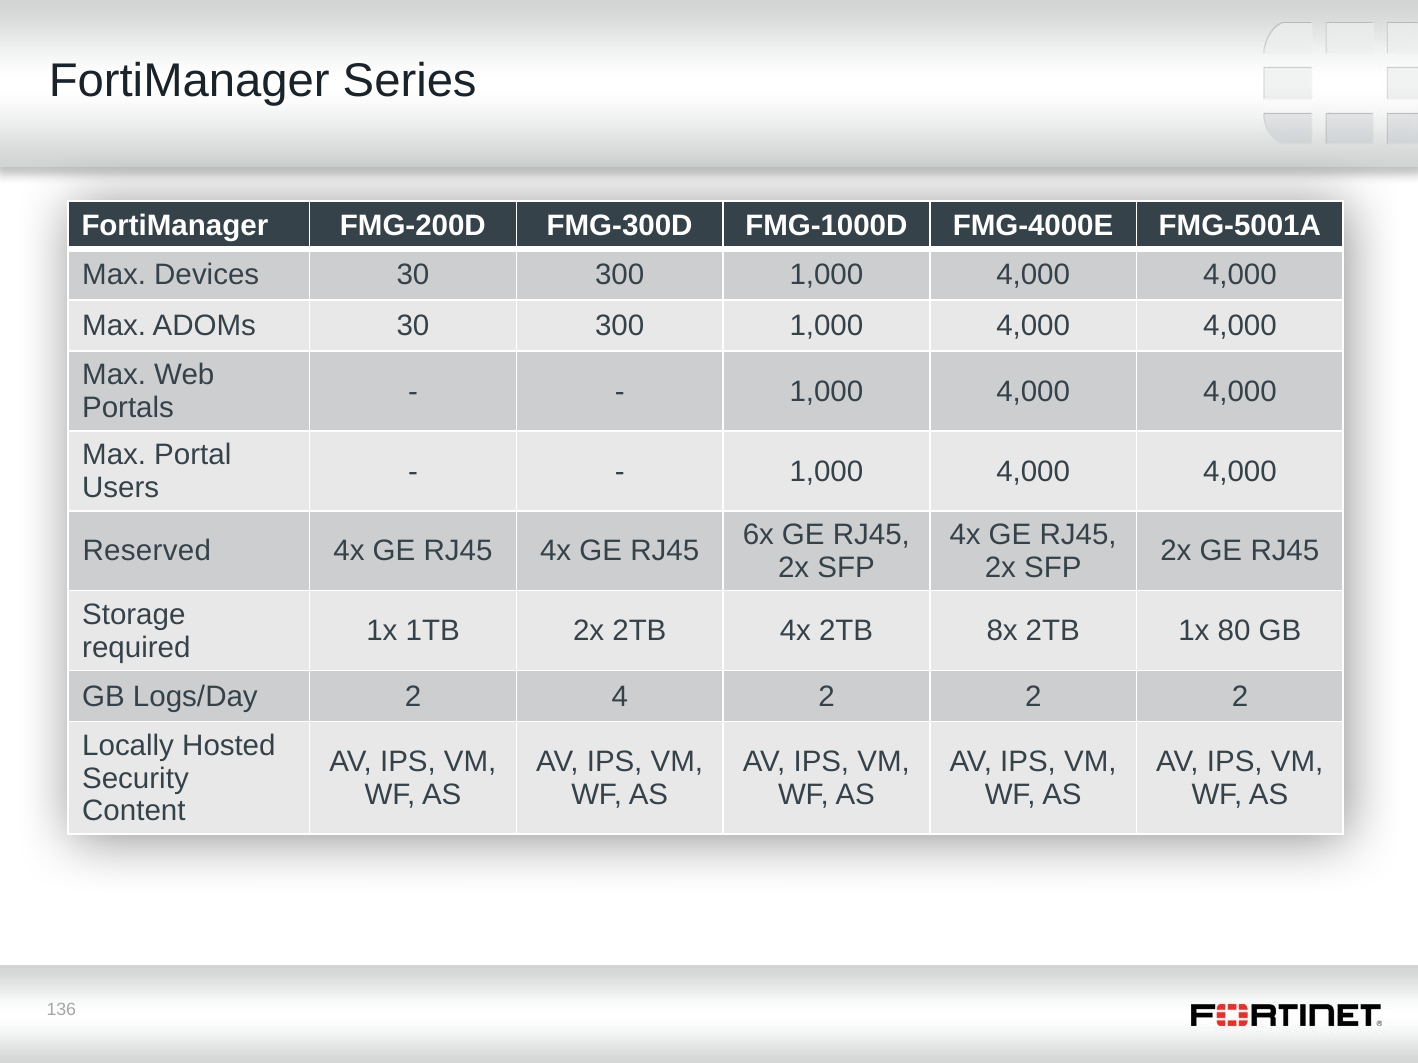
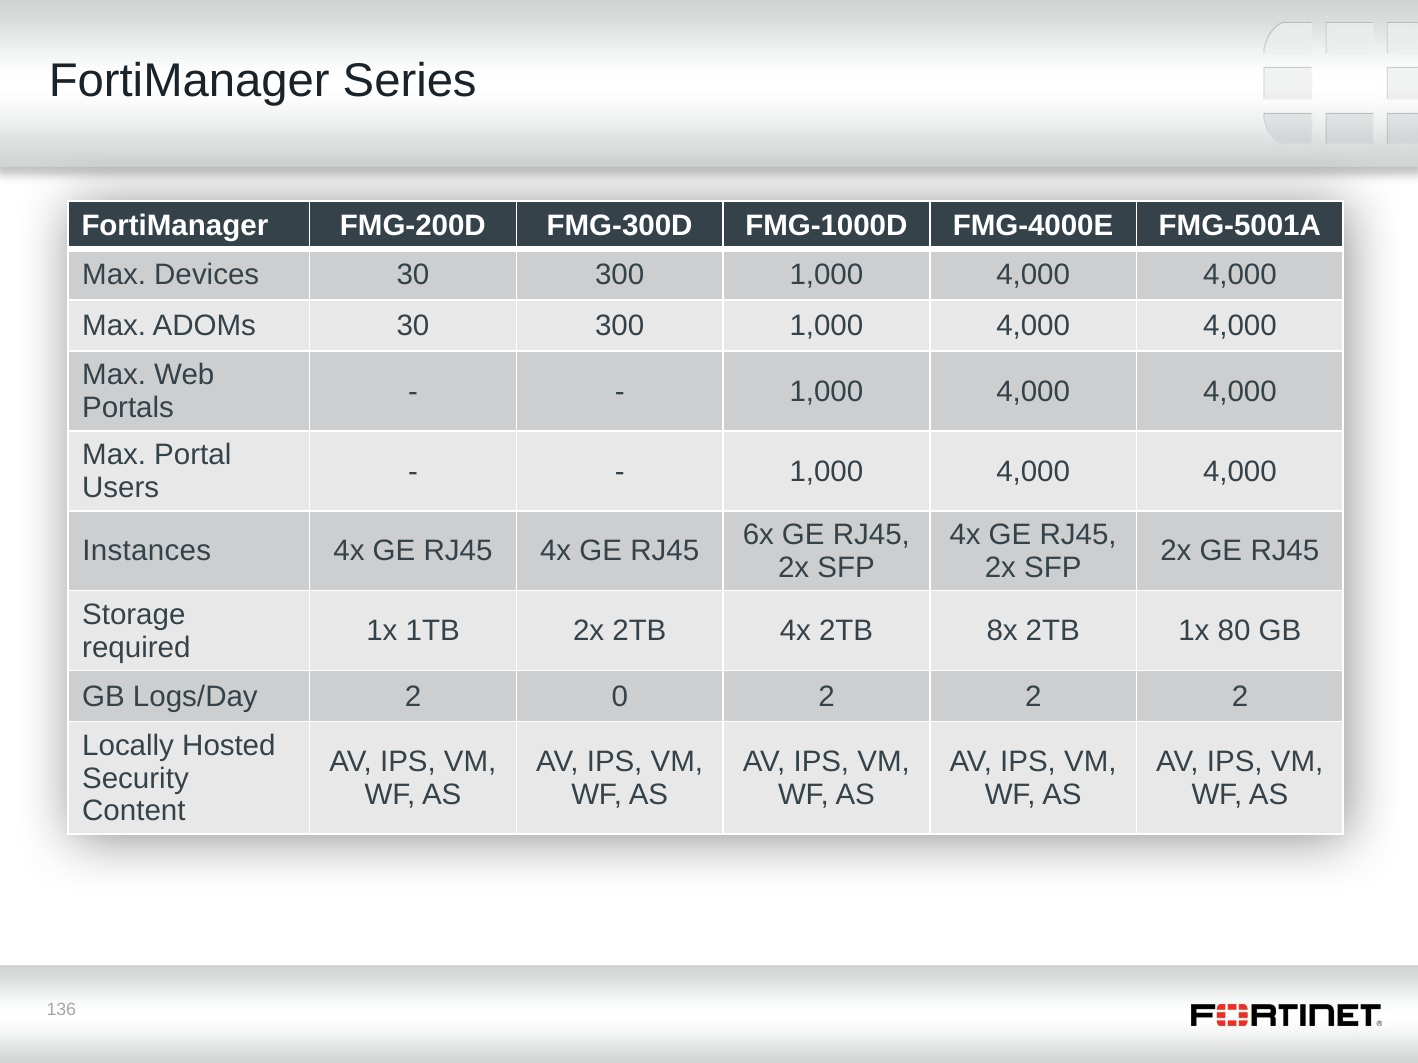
Reserved: Reserved -> Instances
4: 4 -> 0
